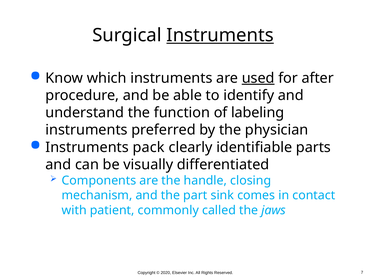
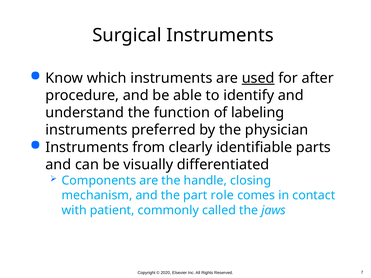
Instruments at (220, 35) underline: present -> none
pack: pack -> from
sink: sink -> role
